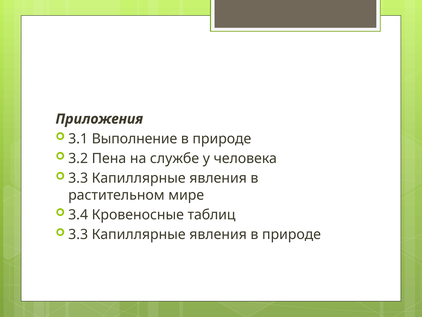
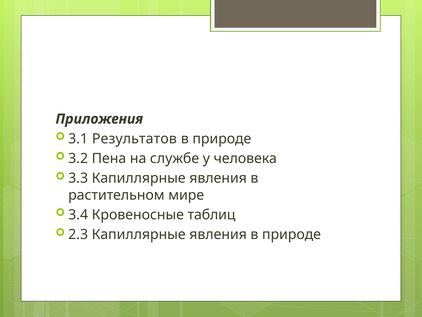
Выполнение: Выполнение -> Результатов
3.3 at (78, 234): 3.3 -> 2.3
